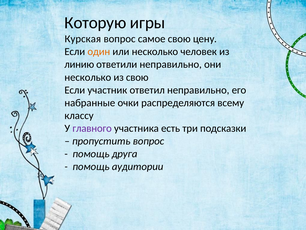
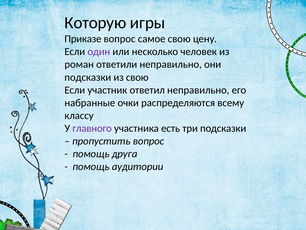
Курская: Курская -> Приказе
один colour: orange -> purple
линию: линию -> роман
несколько at (88, 77): несколько -> подсказки
